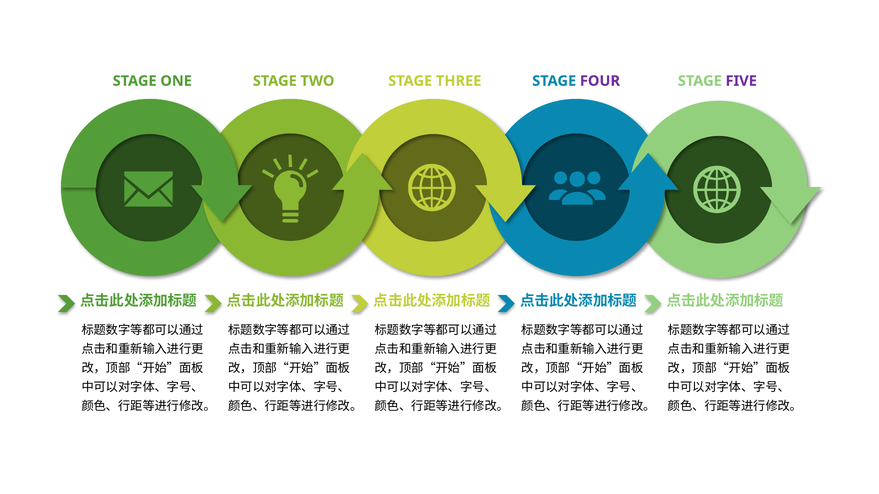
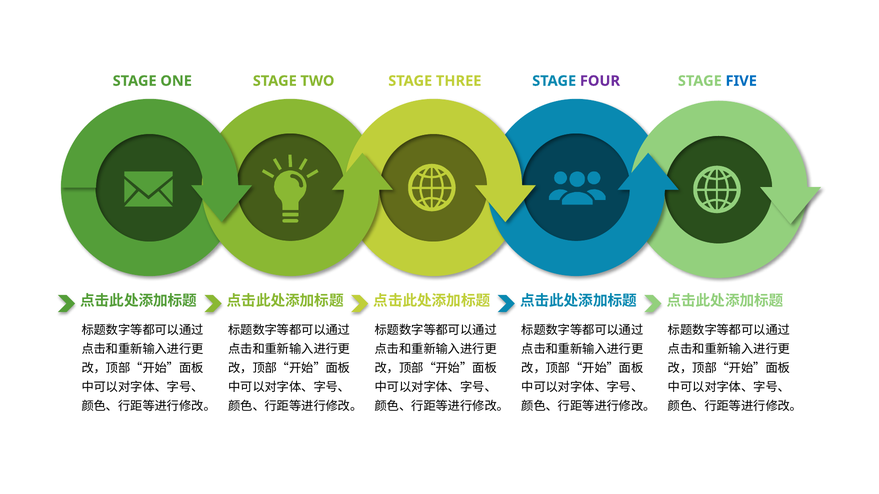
FIVE colour: purple -> blue
